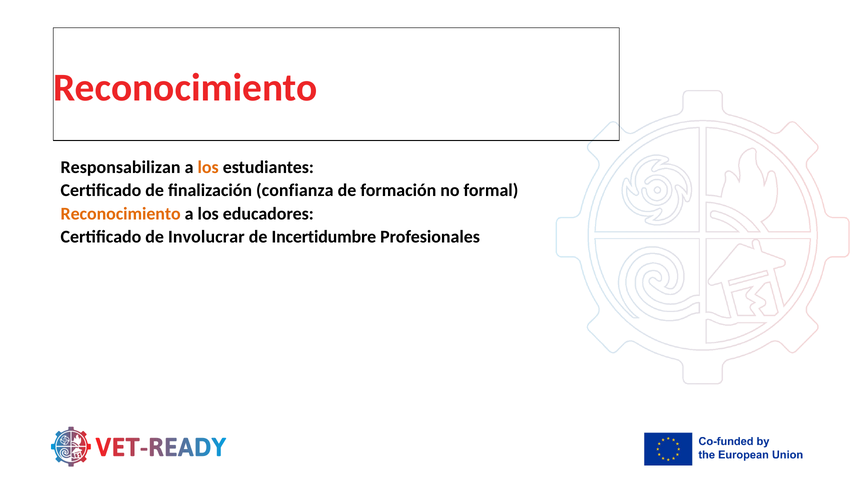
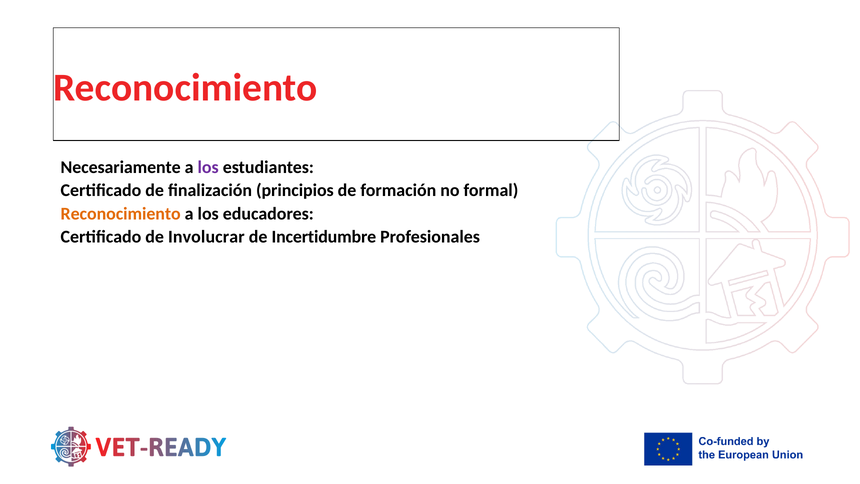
Responsabilizan: Responsabilizan -> Necesariamente
los at (208, 167) colour: orange -> purple
confianza: confianza -> principios
